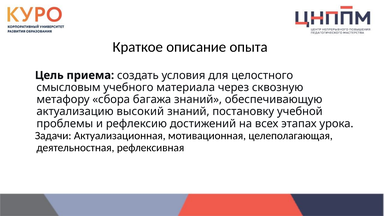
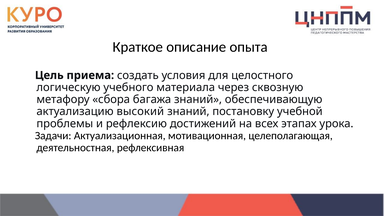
смысловым: смысловым -> логическую
